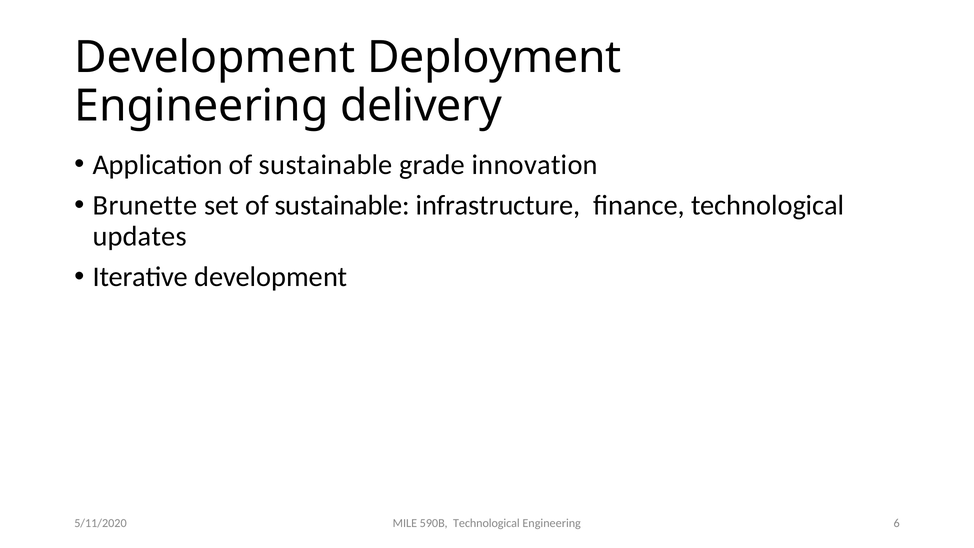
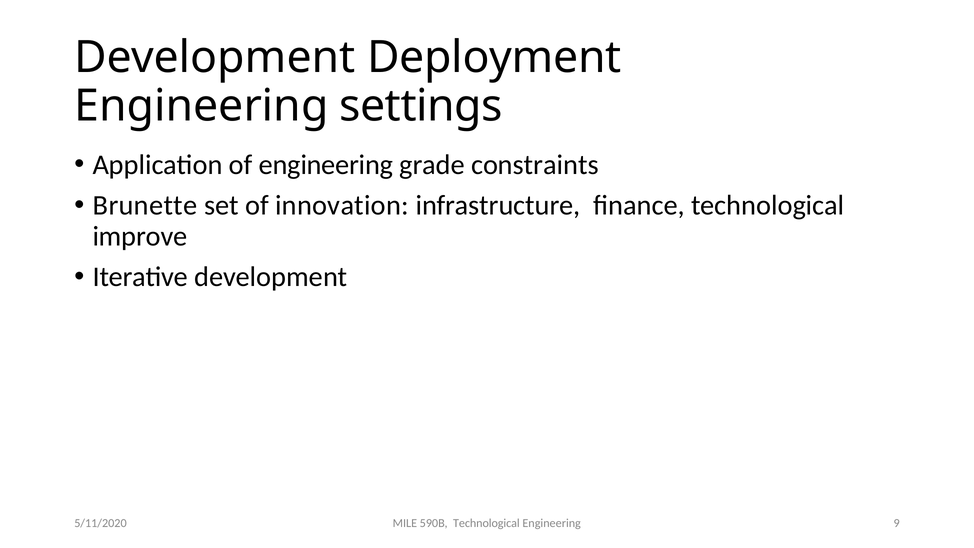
delivery: delivery -> settings
Application of sustainable: sustainable -> engineering
innovation: innovation -> constraints
set of sustainable: sustainable -> innovation
updates: updates -> improve
6: 6 -> 9
